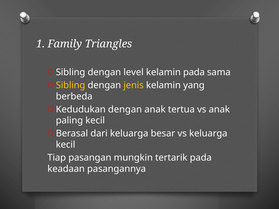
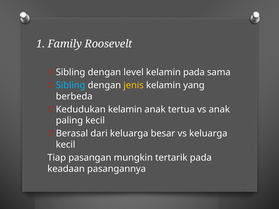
Triangles: Triangles -> Roosevelt
Sibling at (71, 85) colour: yellow -> light blue
Kedudukan dengan: dengan -> kelamin
